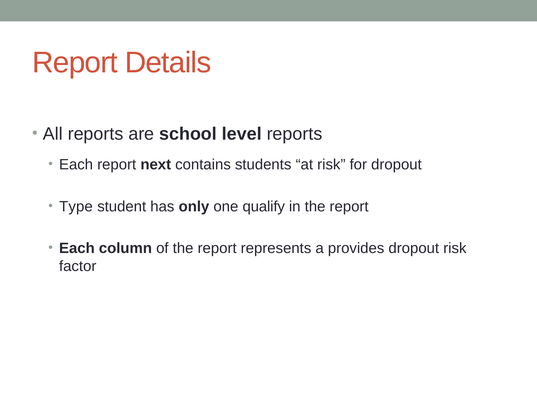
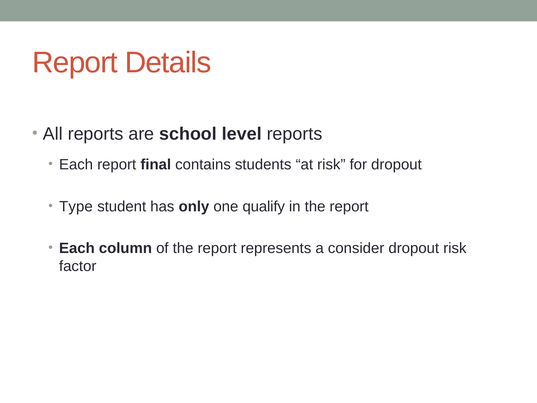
next: next -> final
provides: provides -> consider
